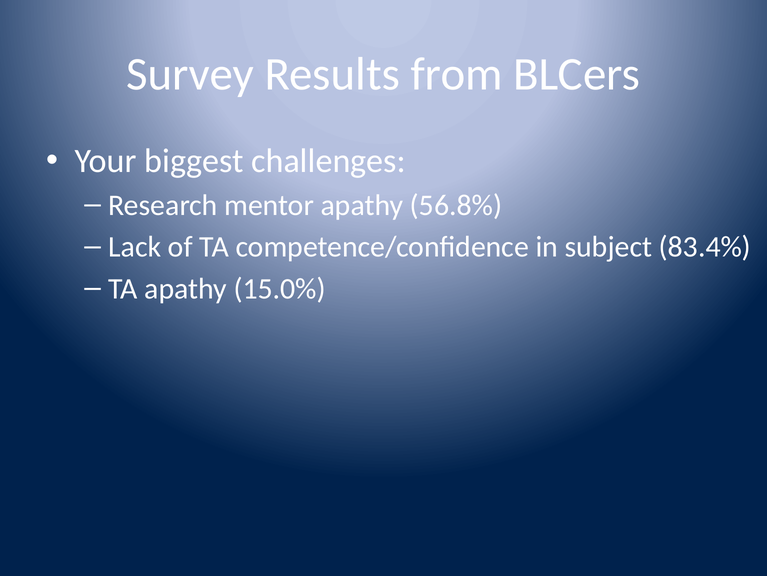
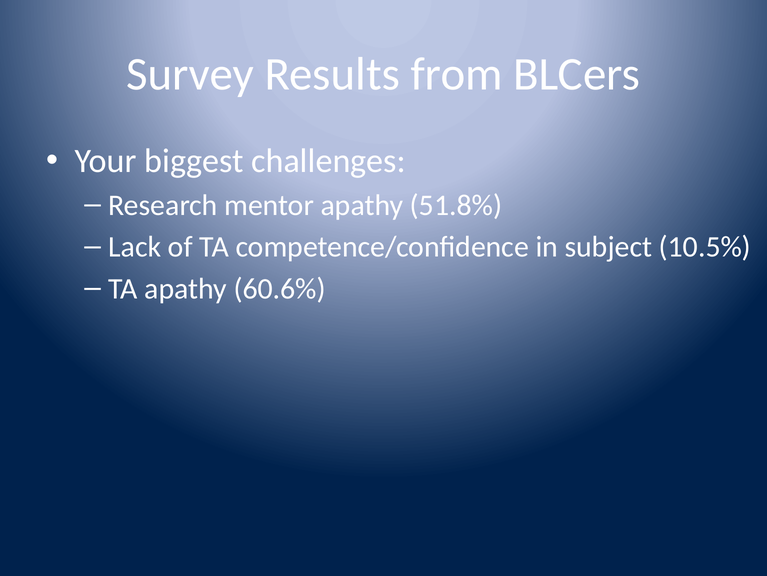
56.8%: 56.8% -> 51.8%
83.4%: 83.4% -> 10.5%
15.0%: 15.0% -> 60.6%
